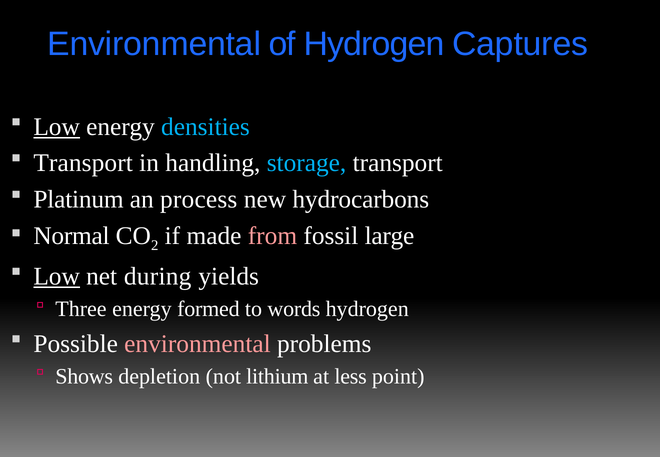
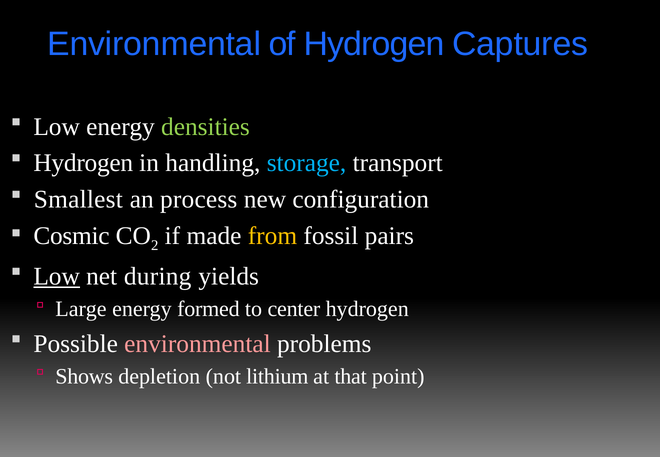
Low at (57, 127) underline: present -> none
densities colour: light blue -> light green
Transport at (83, 163): Transport -> Hydrogen
Platinum: Platinum -> Smallest
hydrocarbons: hydrocarbons -> configuration
Normal: Normal -> Cosmic
from colour: pink -> yellow
large: large -> pairs
Three: Three -> Large
words: words -> center
less: less -> that
